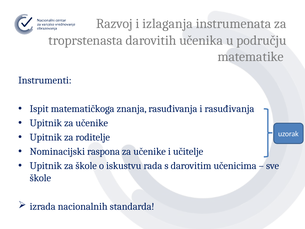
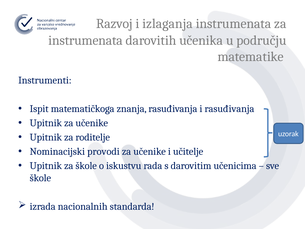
troprstenasta at (86, 40): troprstenasta -> instrumenata
raspona: raspona -> provodi
